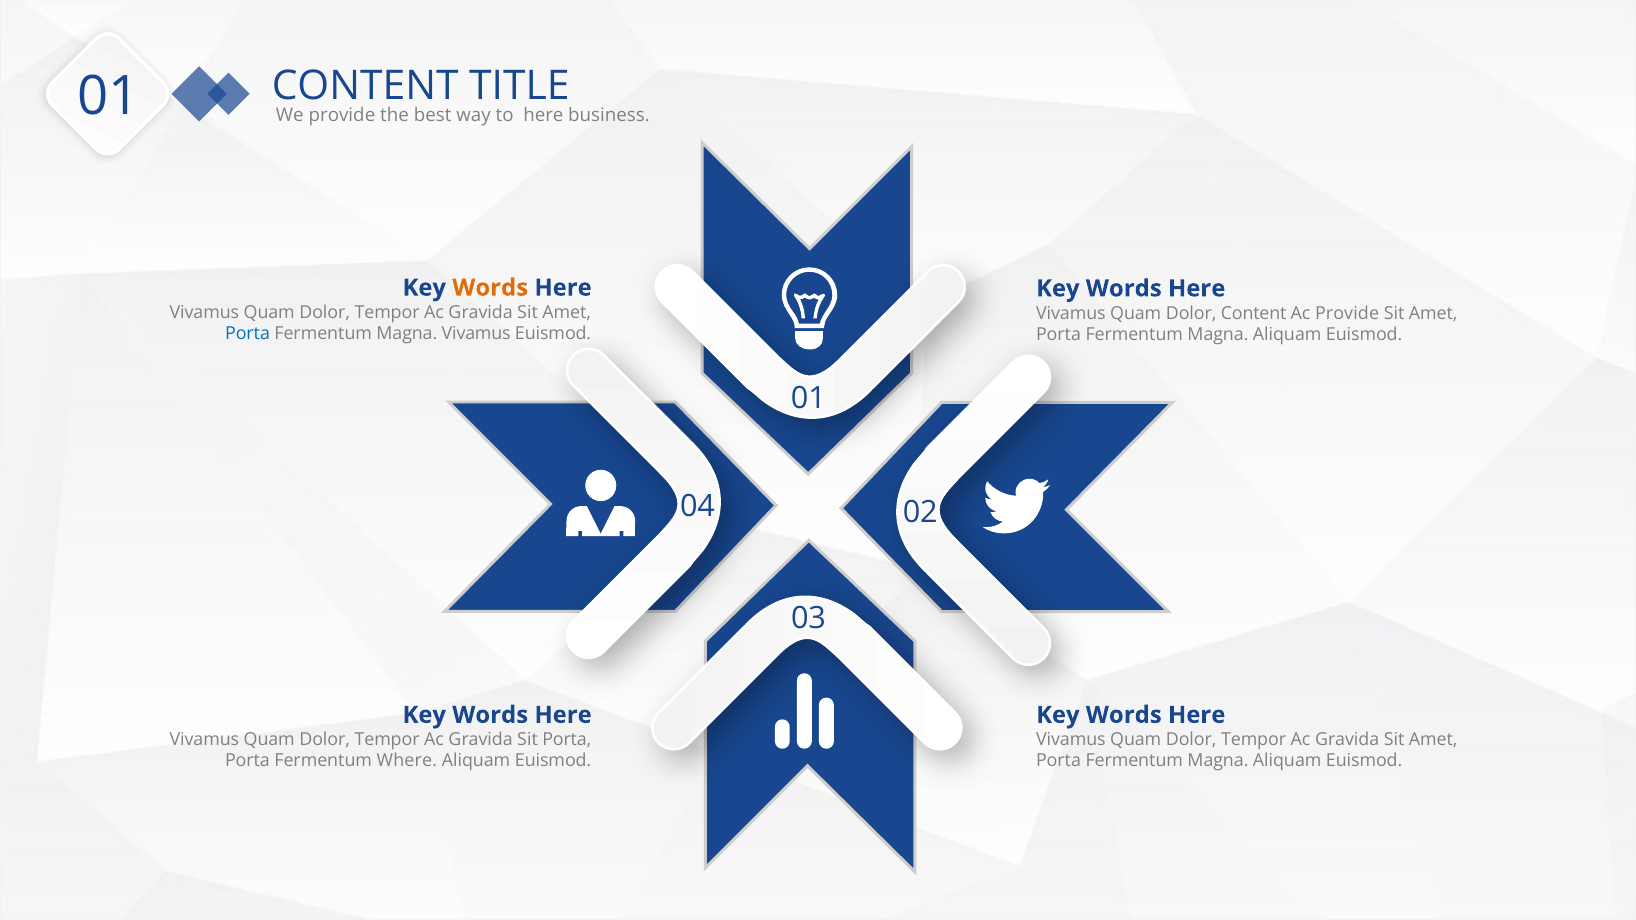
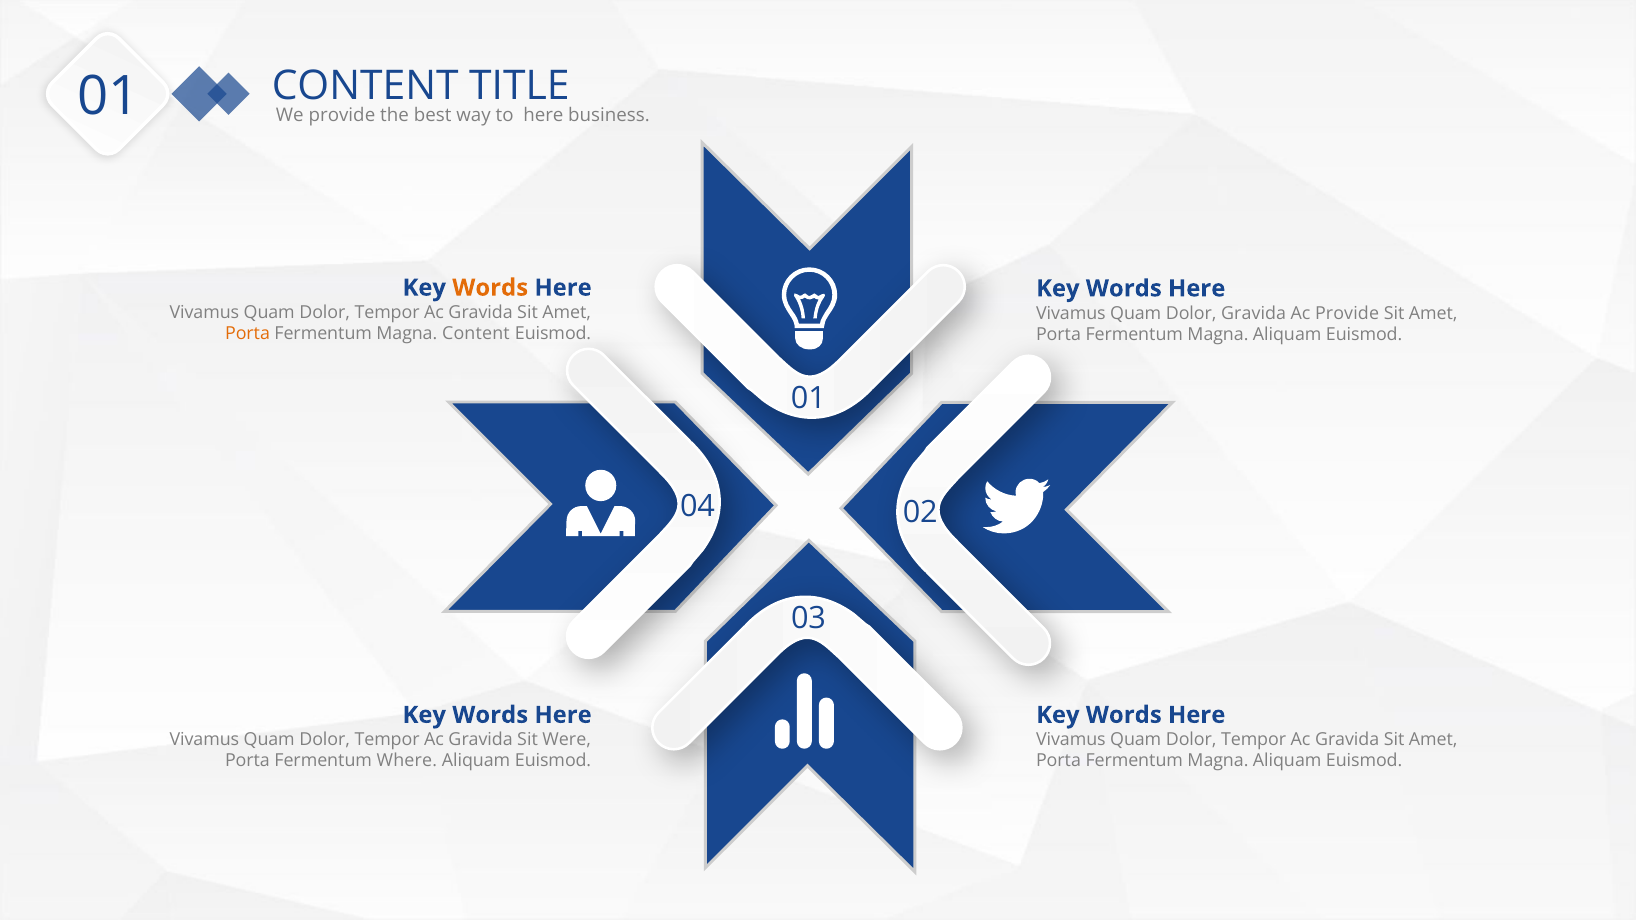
Dolor Content: Content -> Gravida
Porta at (248, 334) colour: blue -> orange
Magna Vivamus: Vivamus -> Content
Sit Porta: Porta -> Were
